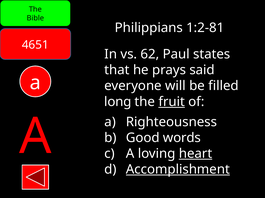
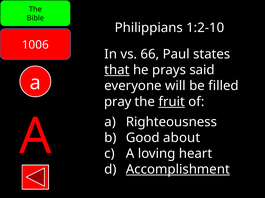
1:2-81: 1:2-81 -> 1:2-10
4651: 4651 -> 1006
62: 62 -> 66
that underline: none -> present
long: long -> pray
words: words -> about
heart underline: present -> none
